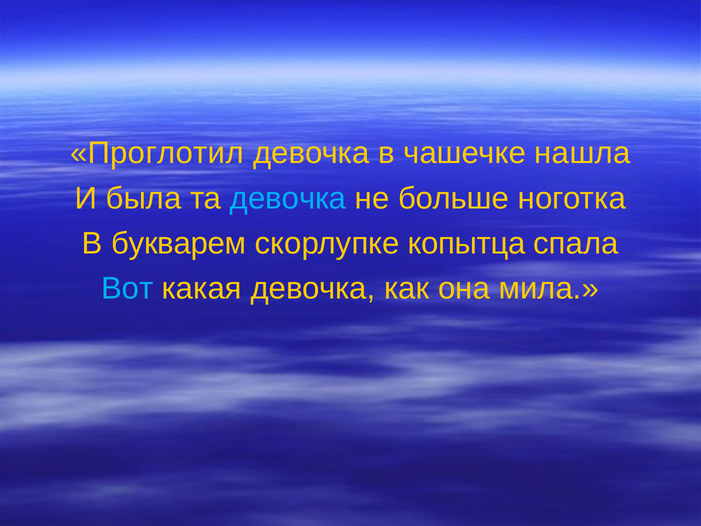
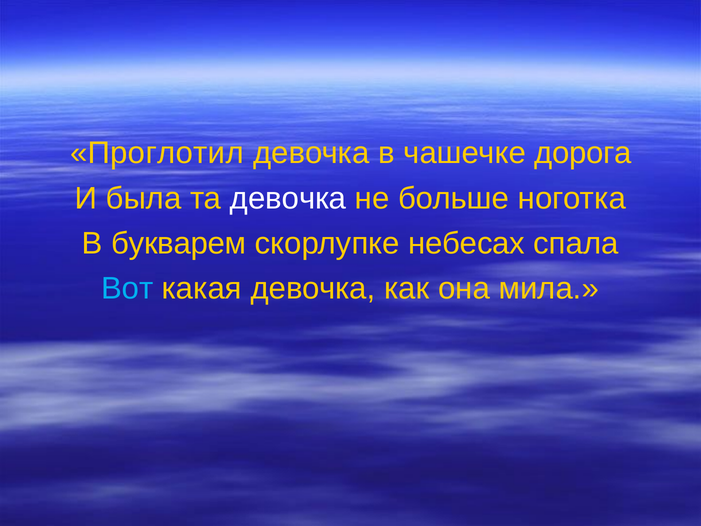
нашла: нашла -> дорога
девочка at (288, 198) colour: light blue -> white
копытца: копытца -> небесах
